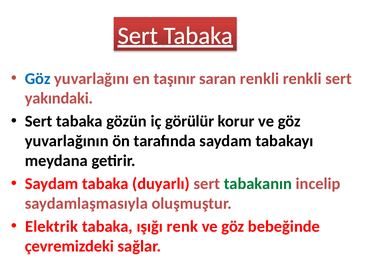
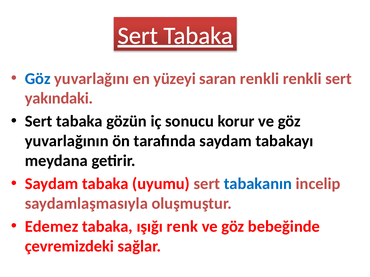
taşınır: taşınır -> yüzeyi
görülür: görülür -> sonucu
duyarlı: duyarlı -> uyumu
tabakanın colour: green -> blue
Elektrik: Elektrik -> Edemez
